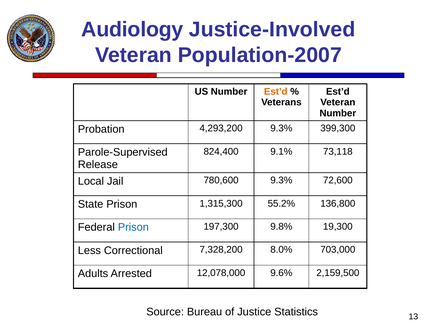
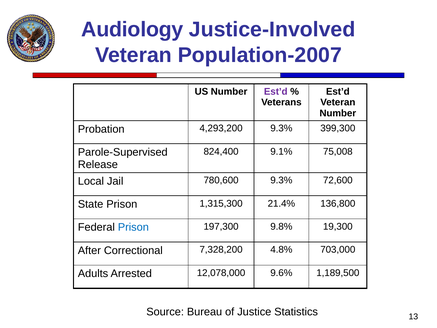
Est’d at (276, 91) colour: orange -> purple
73,118: 73,118 -> 75,008
55.2%: 55.2% -> 21.4%
Less: Less -> After
8.0%: 8.0% -> 4.8%
2,159,500: 2,159,500 -> 1,189,500
